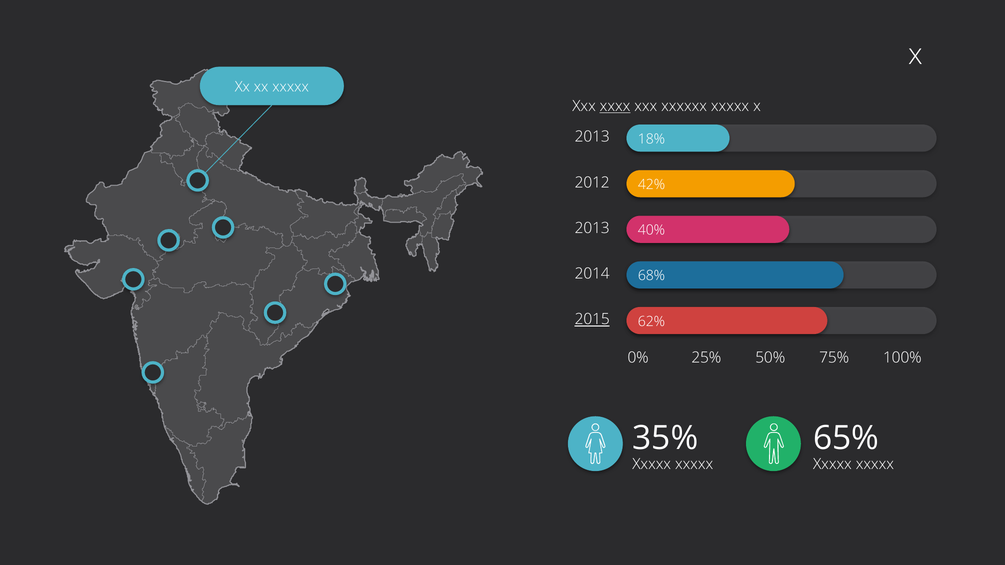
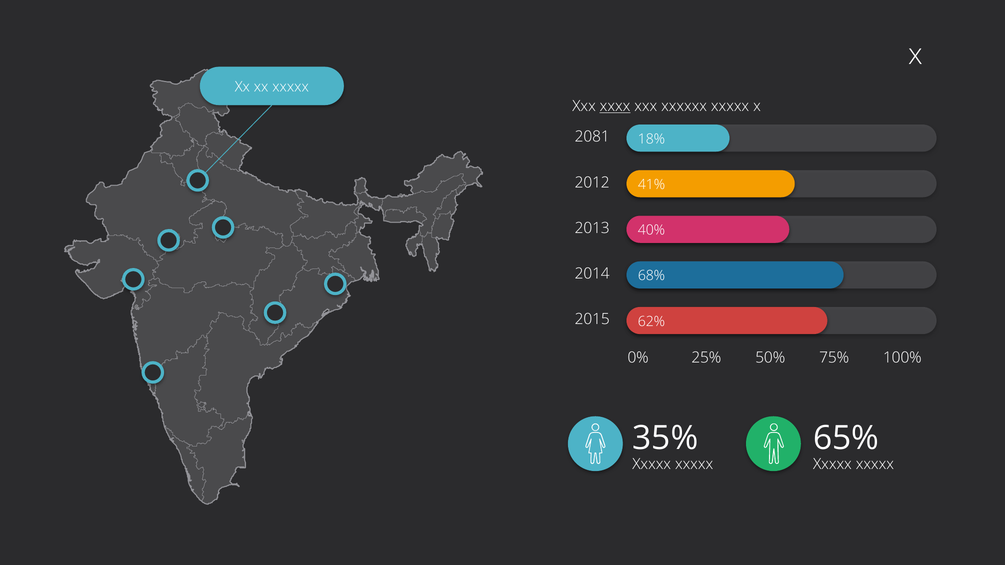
2013 at (592, 137): 2013 -> 2081
42%: 42% -> 41%
2015 underline: present -> none
